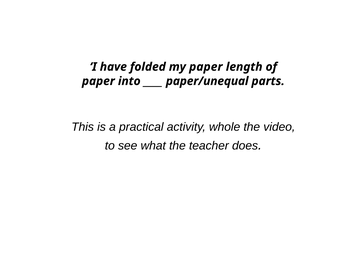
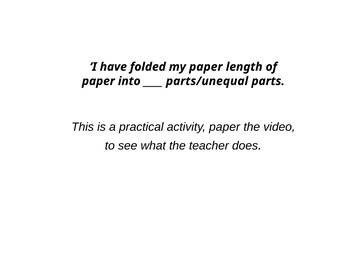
paper/unequal: paper/unequal -> parts/unequal
activity whole: whole -> paper
